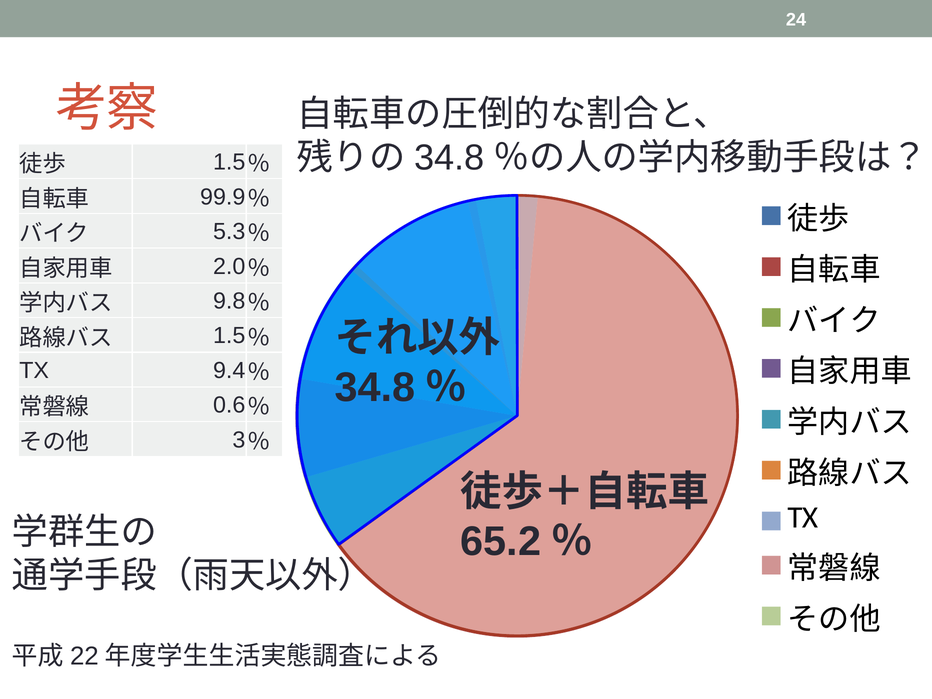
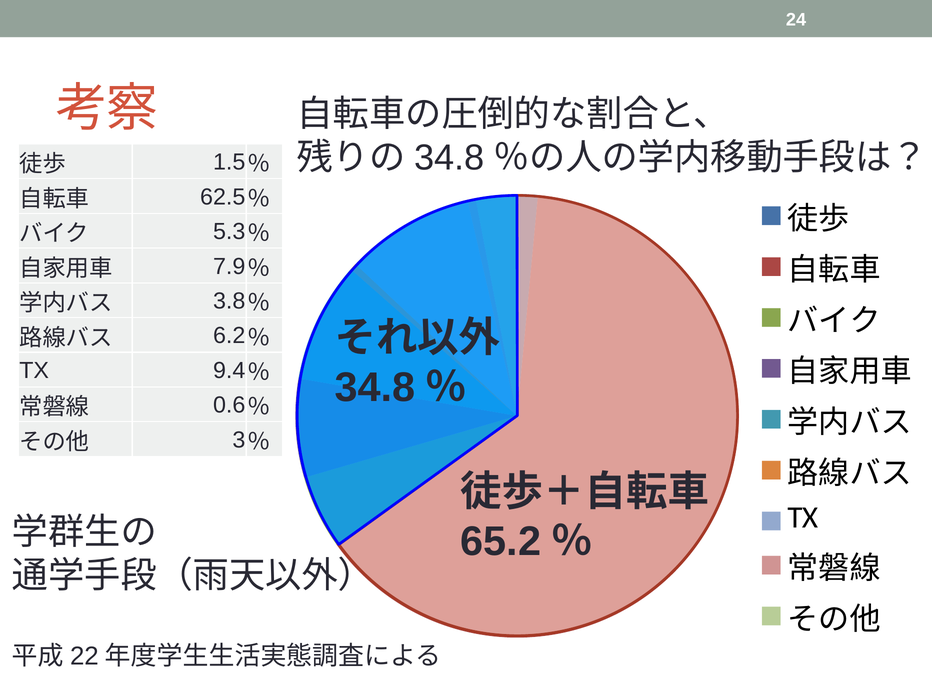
99.9: 99.9 -> 62.5
2.0: 2.0 -> 7.9
9.8: 9.8 -> 3.8
1.5 at (229, 336): 1.5 -> 6.2
